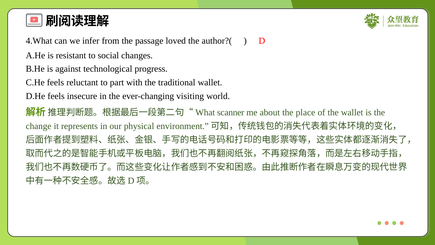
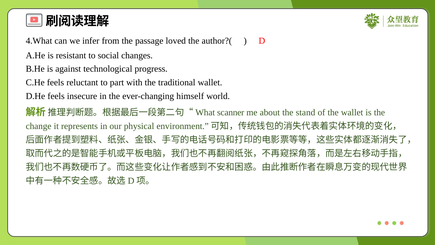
visiting: visiting -> himself
place: place -> stand
